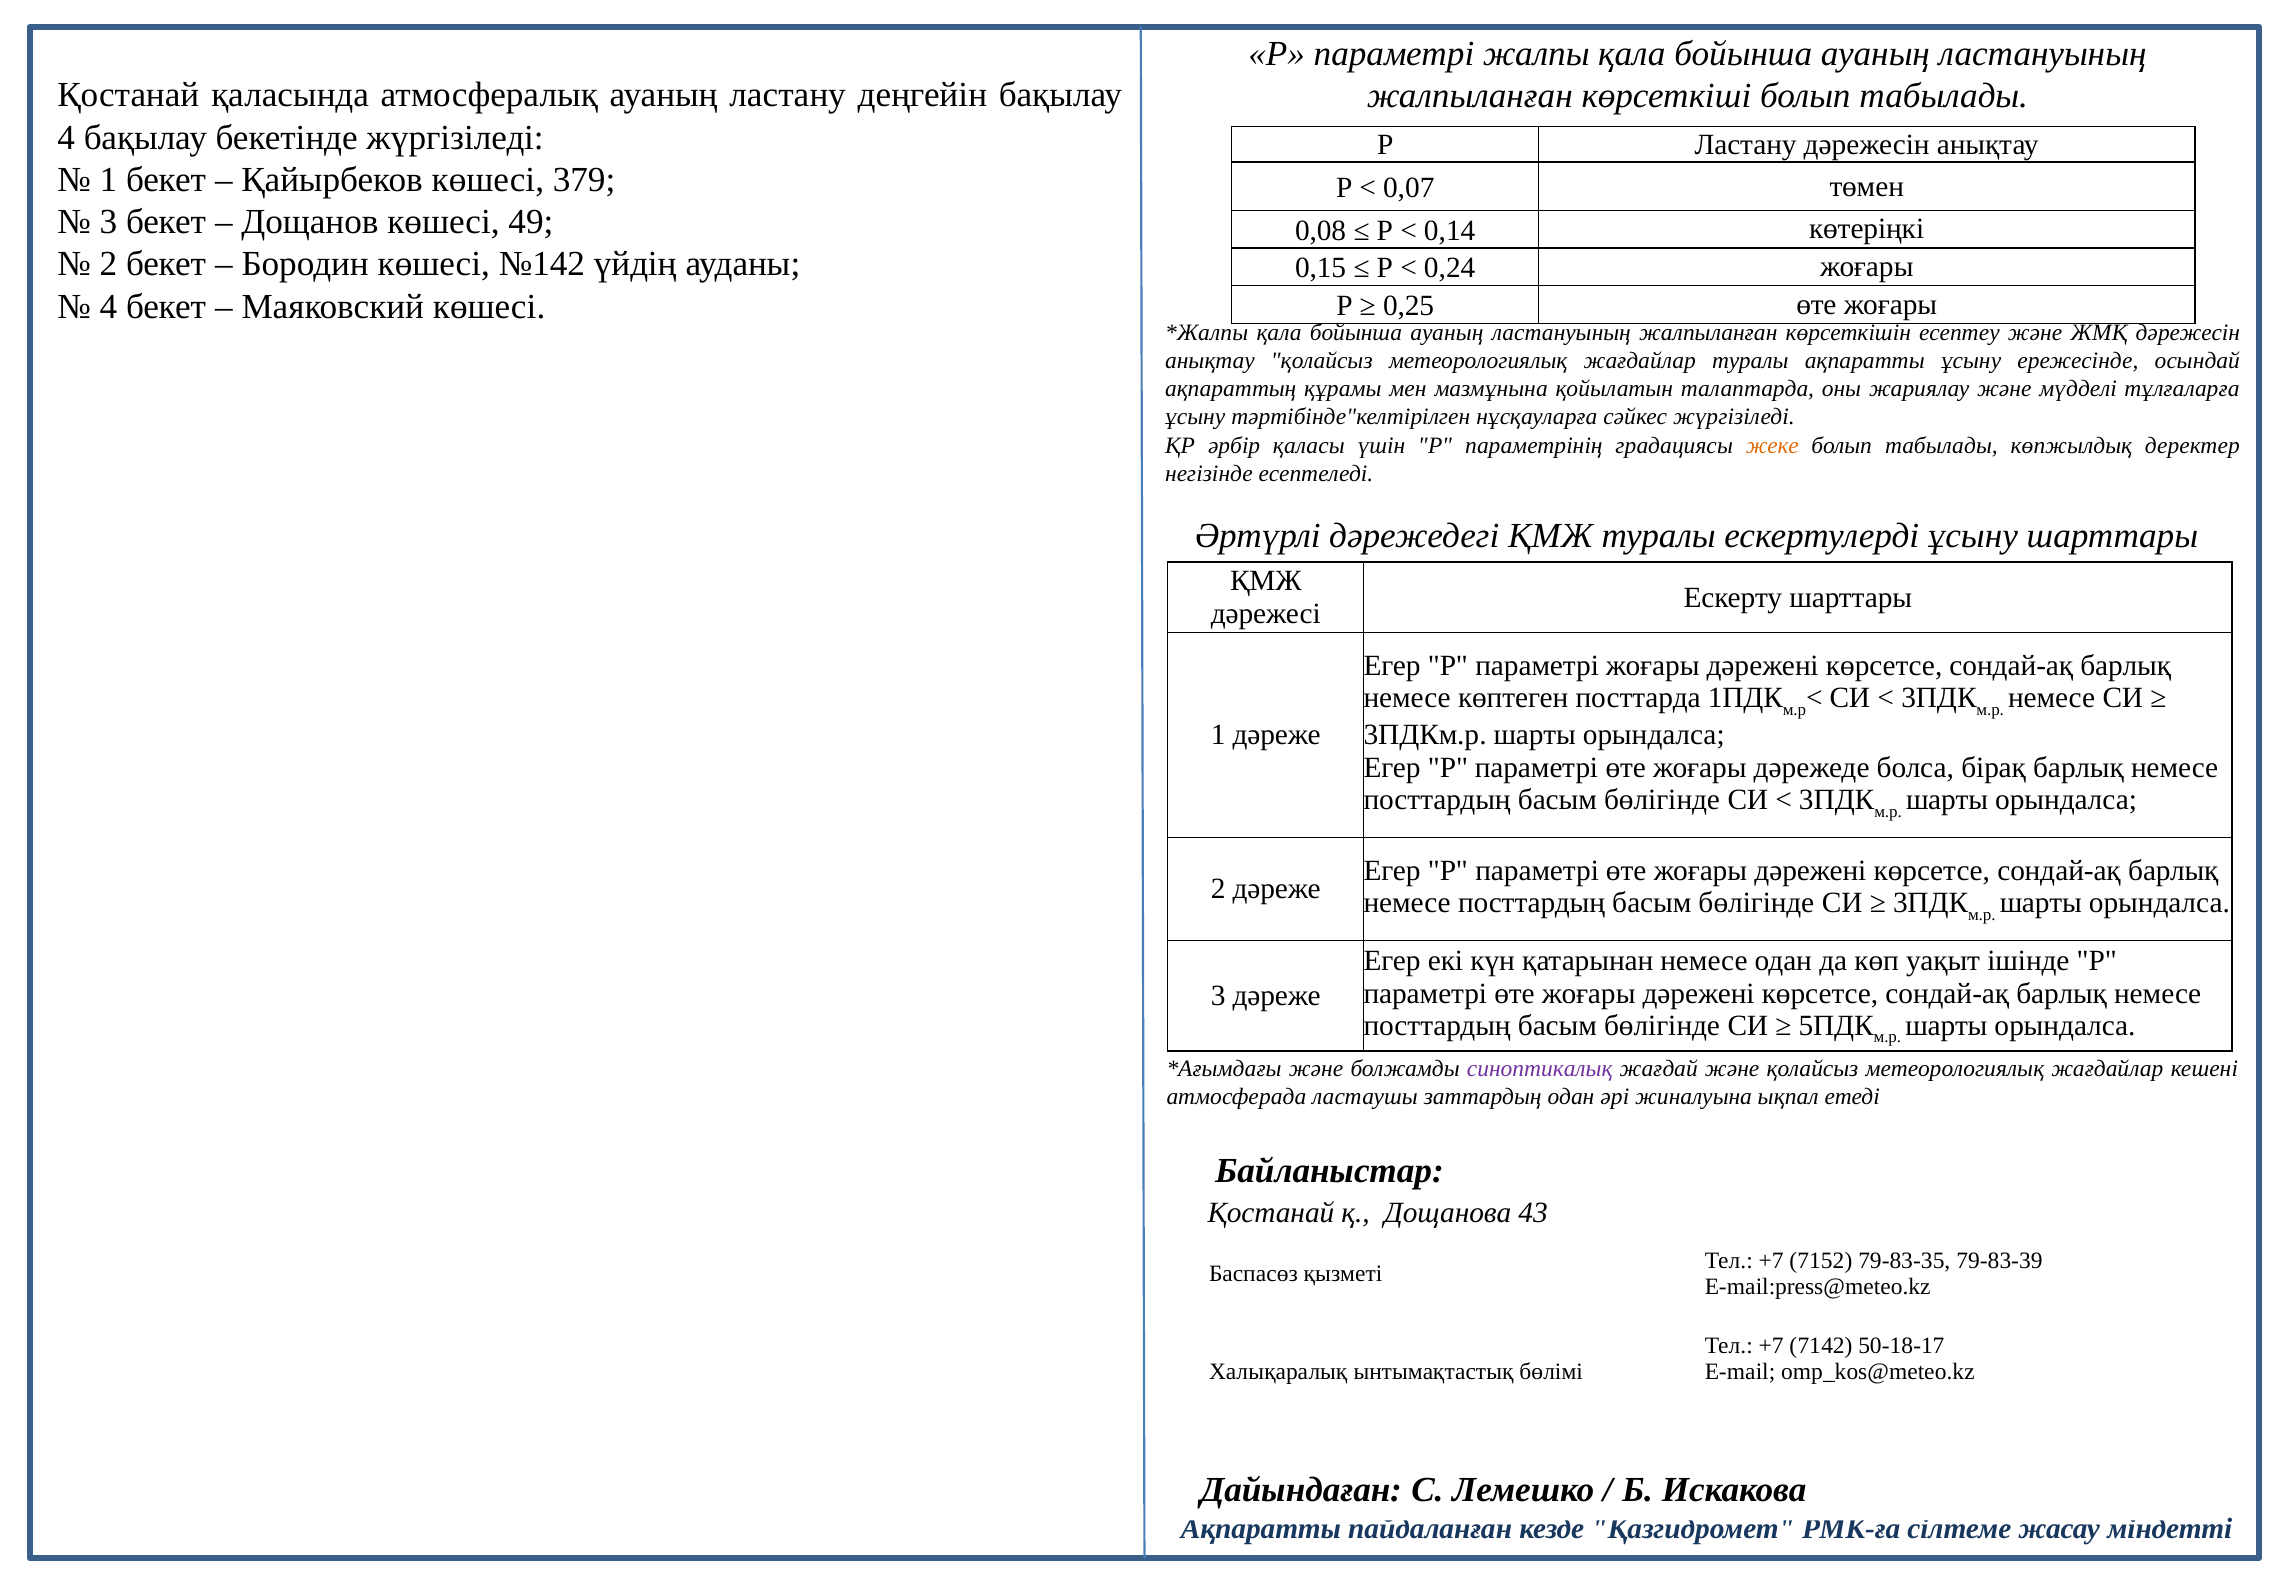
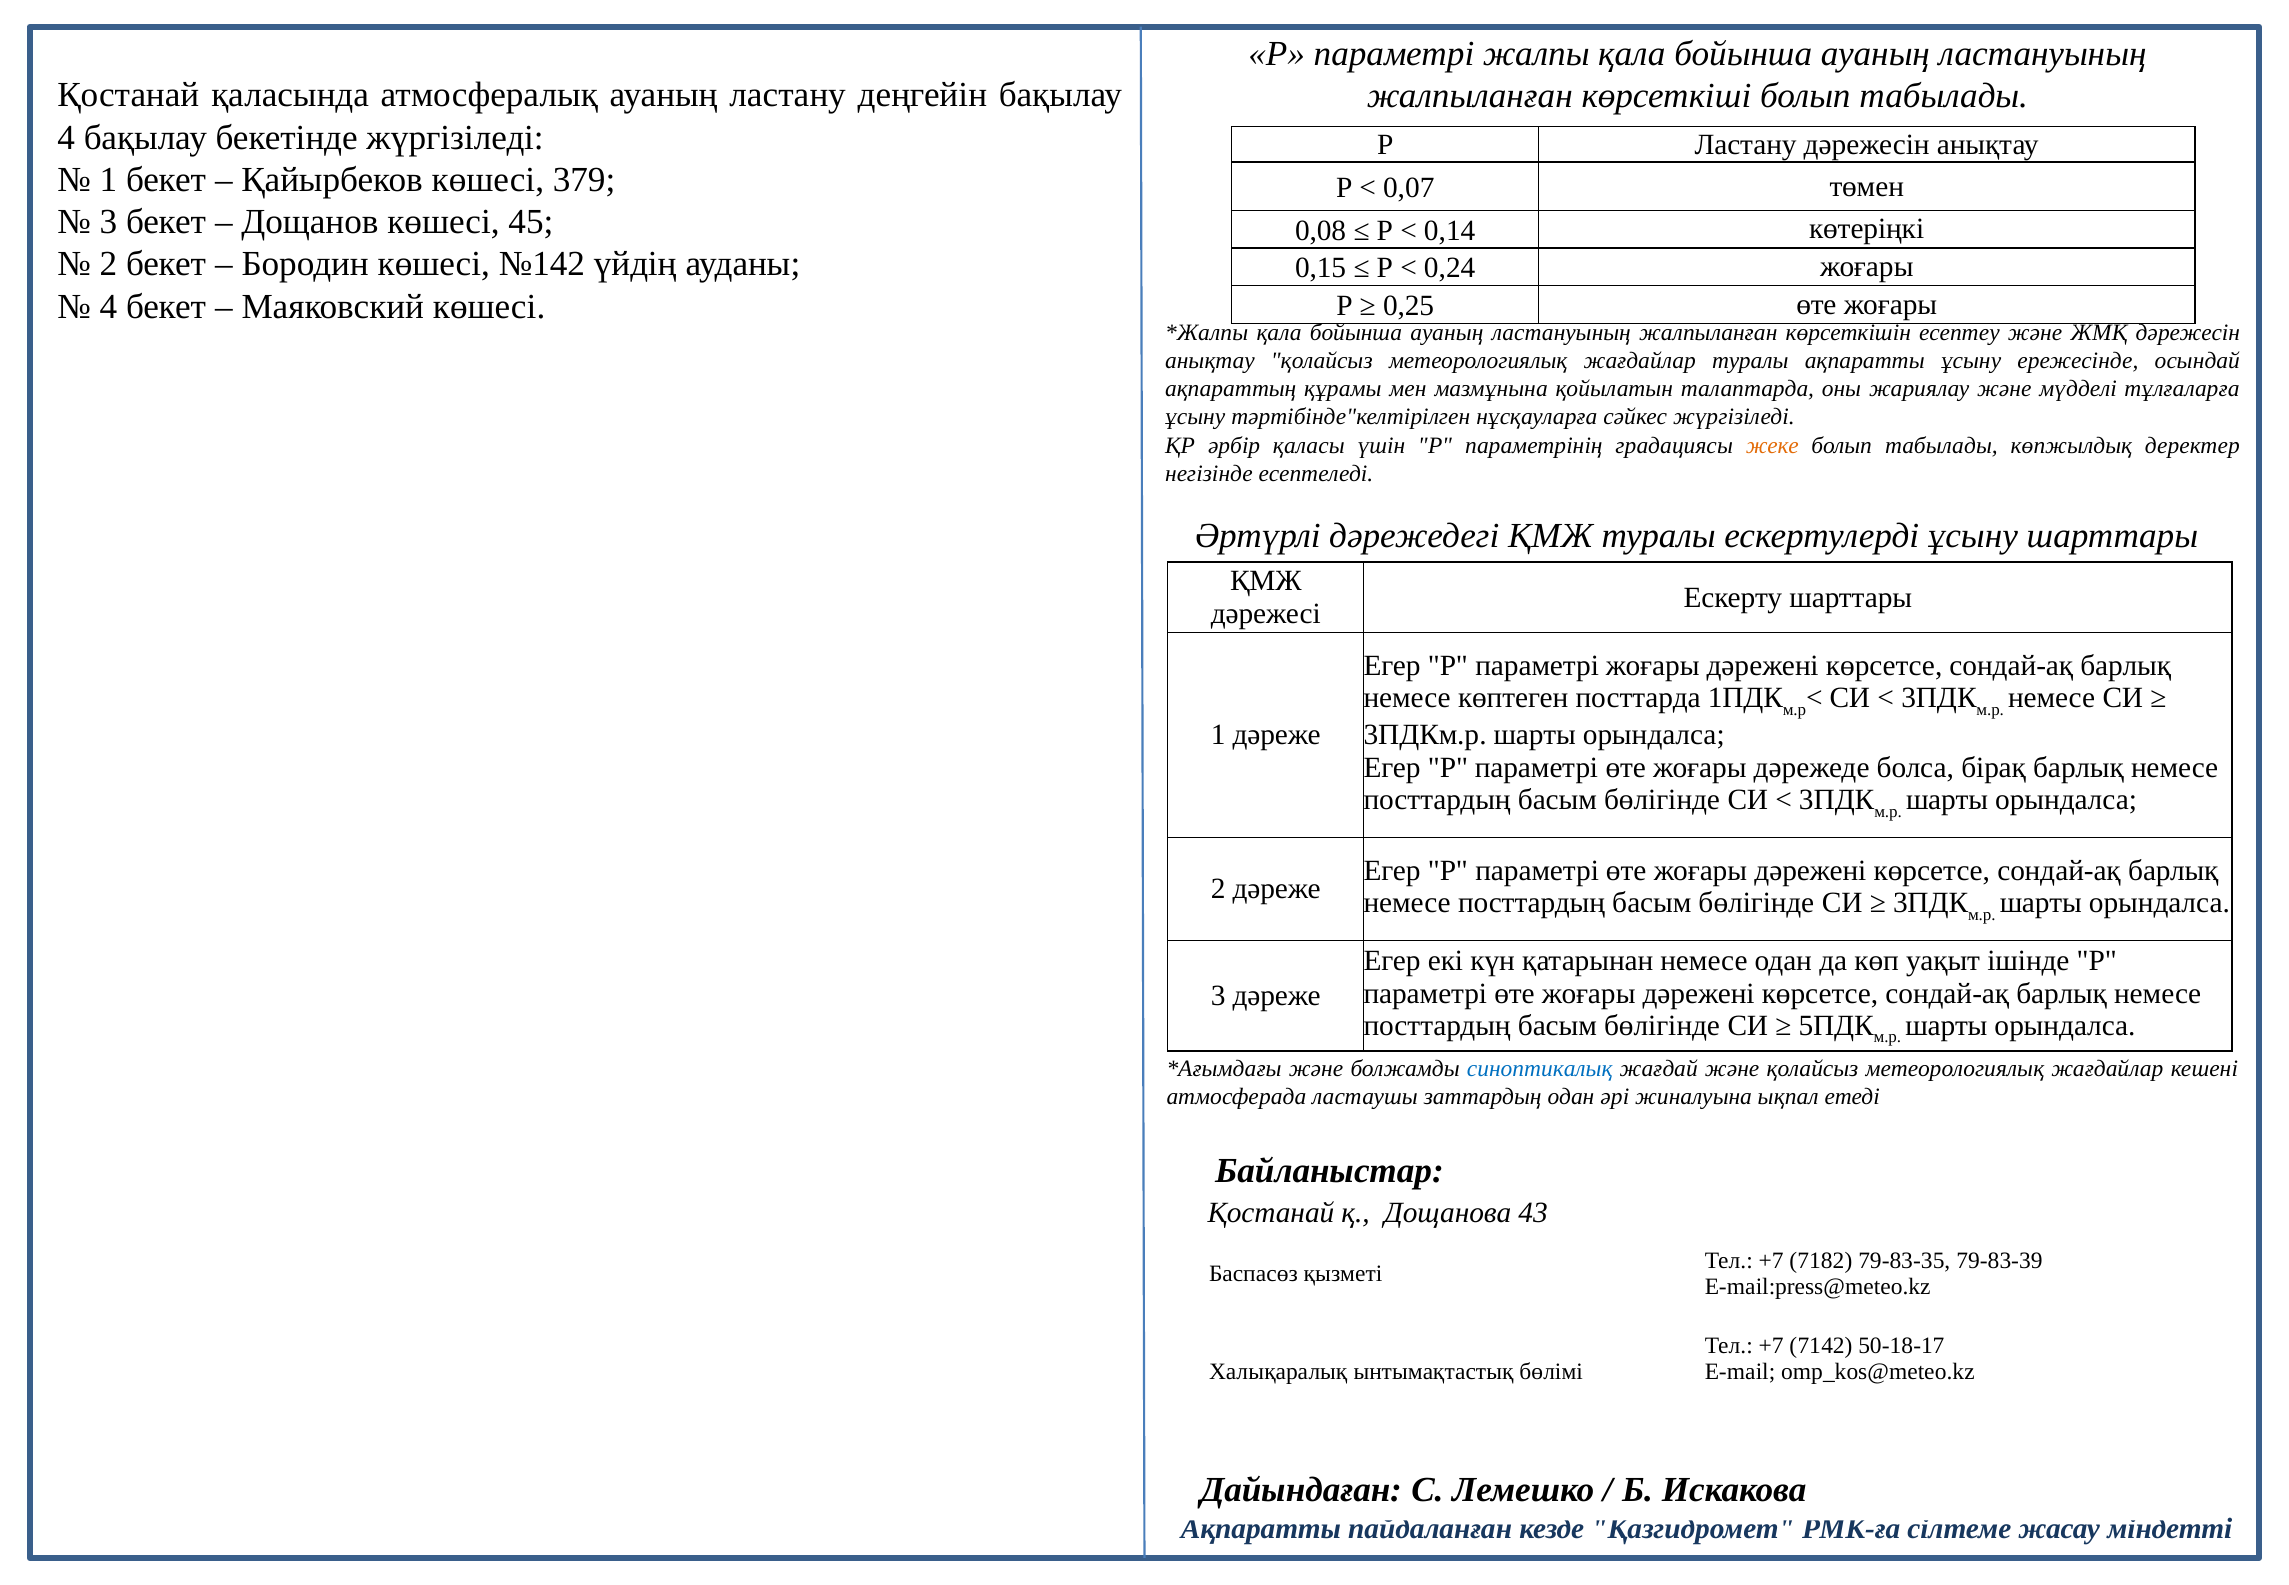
49: 49 -> 45
синоптикалық colour: purple -> blue
7152: 7152 -> 7182
